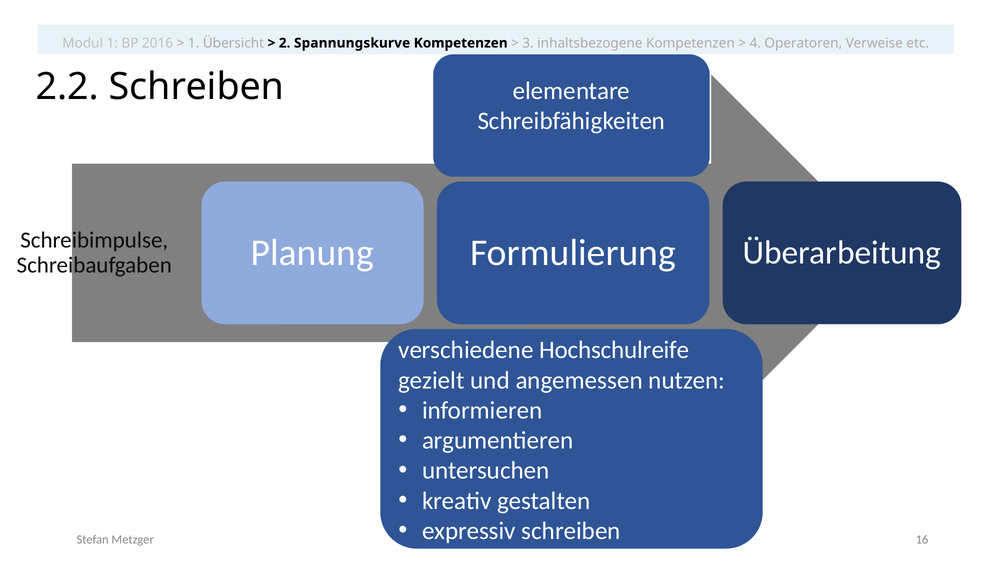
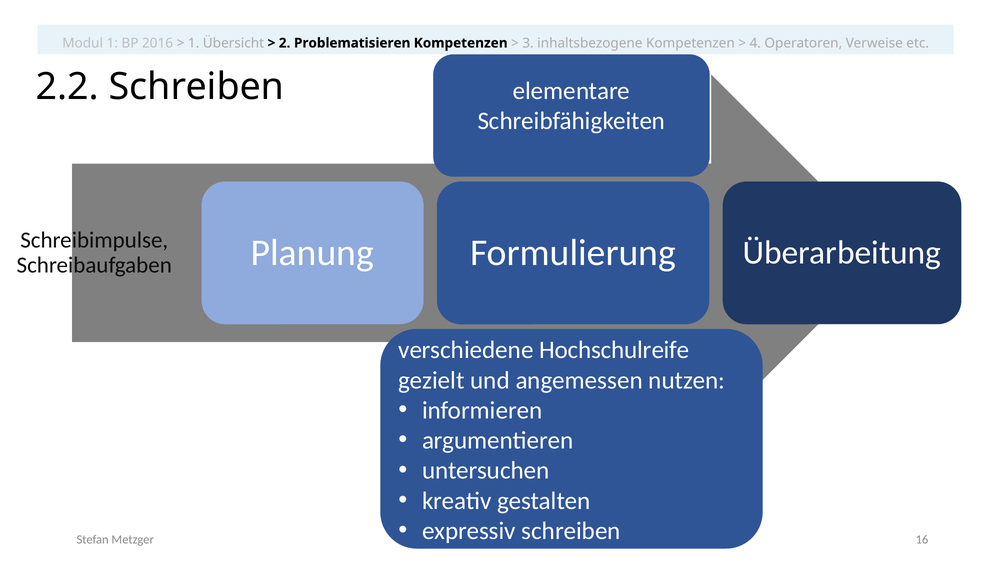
Spannungskurve: Spannungskurve -> Problematisieren
